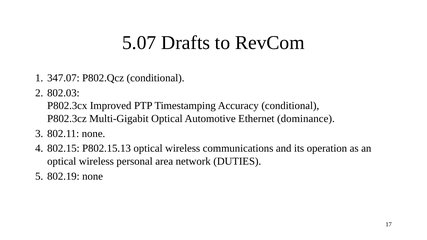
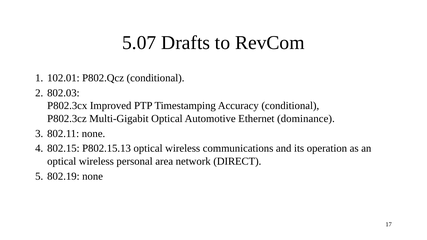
347.07: 347.07 -> 102.01
DUTIES: DUTIES -> DIRECT
